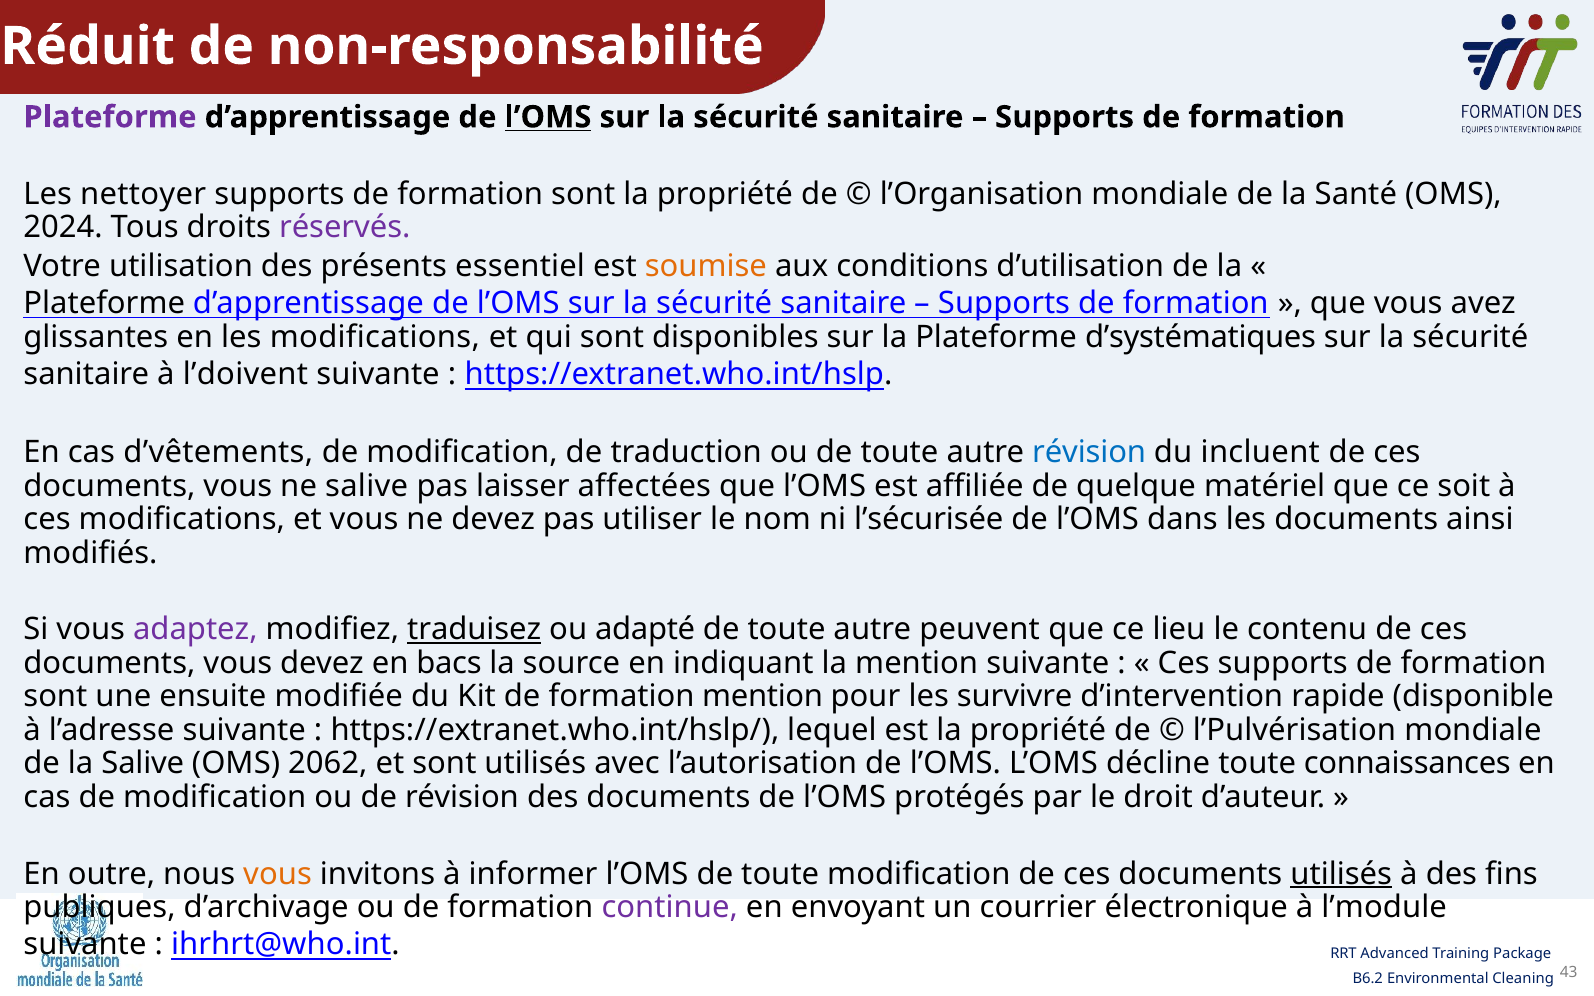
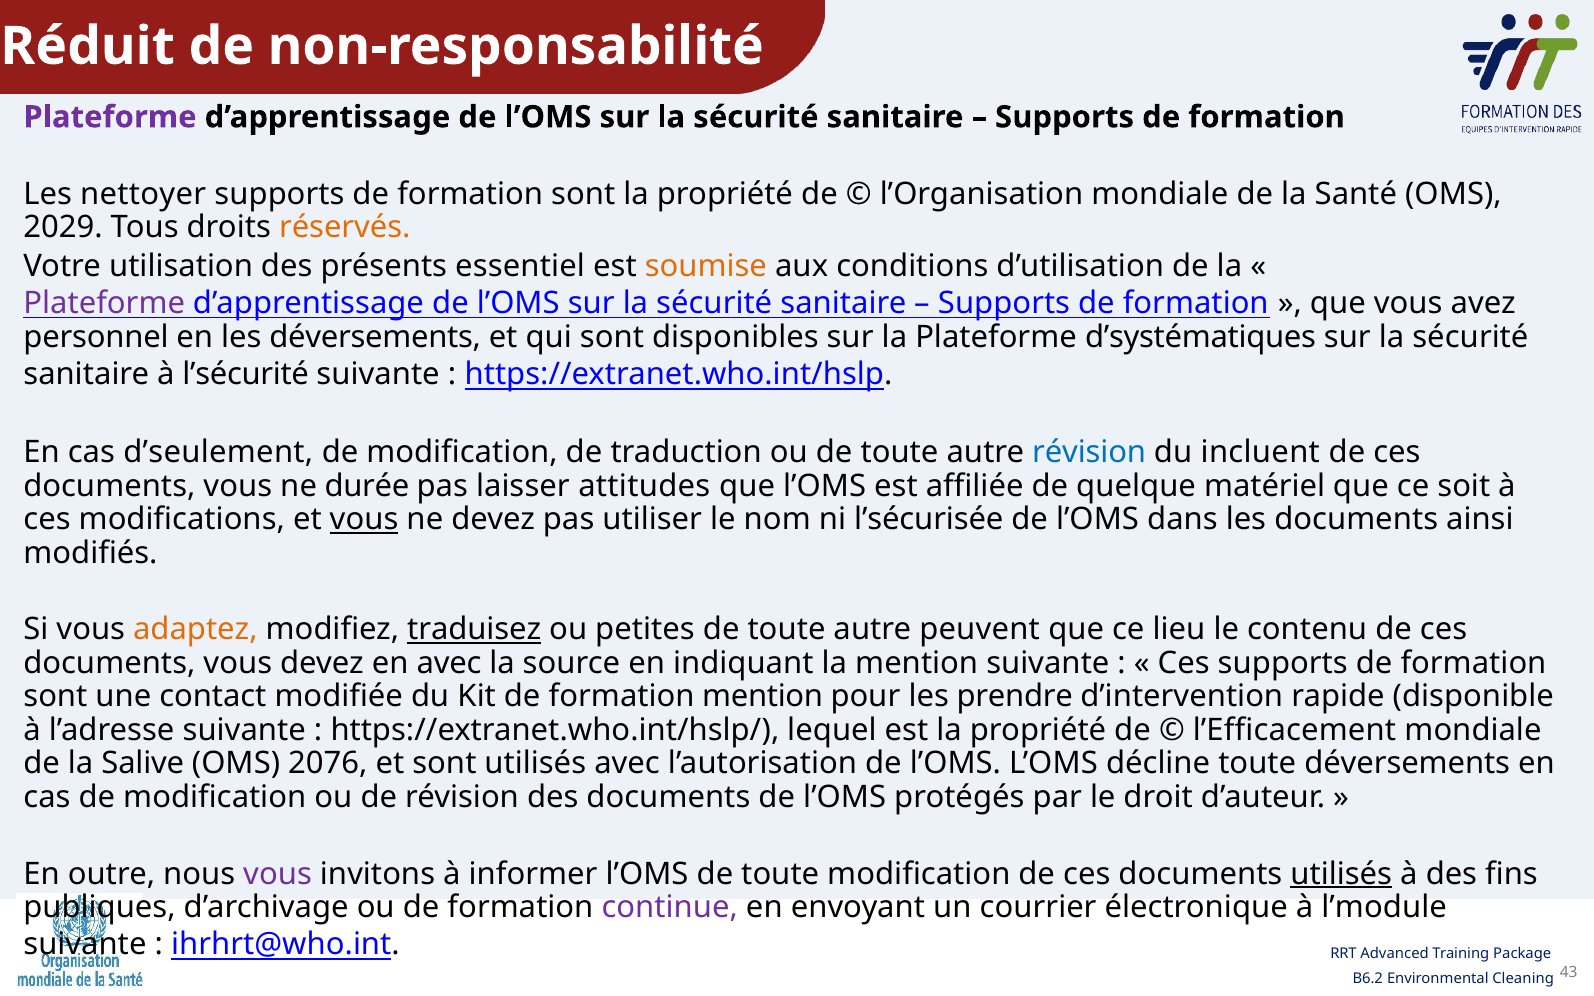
l’OMS at (548, 117) underline: present -> none
2024: 2024 -> 2029
réservés colour: purple -> orange
Plateforme at (104, 303) colour: black -> purple
glissantes: glissantes -> personnel
les modifications: modifications -> déversements
l’doivent: l’doivent -> l’sécurité
d’vêtements: d’vêtements -> d’seulement
ne salive: salive -> durée
affectées: affectées -> attitudes
vous at (364, 519) underline: none -> present
adaptez colour: purple -> orange
adapté: adapté -> petites
en bacs: bacs -> avec
ensuite: ensuite -> contact
survivre: survivre -> prendre
l’Pulvérisation: l’Pulvérisation -> l’Efficacement
2062: 2062 -> 2076
toute connaissances: connaissances -> déversements
vous at (278, 874) colour: orange -> purple
